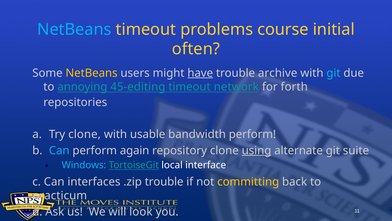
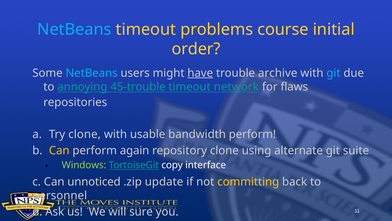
often: often -> order
NetBeans at (92, 73) colour: yellow -> light blue
45-editing: 45-editing -> 45-trouble
forth: forth -> flaws
Can at (59, 150) colour: light blue -> yellow
using underline: present -> none
Windows colour: light blue -> light green
local: local -> copy
interfaces: interfaces -> unnoticed
.zip trouble: trouble -> update
practicum: practicum -> personnel
look: look -> sure
